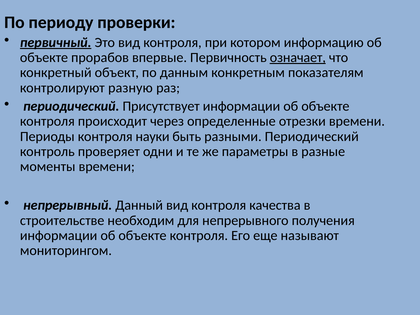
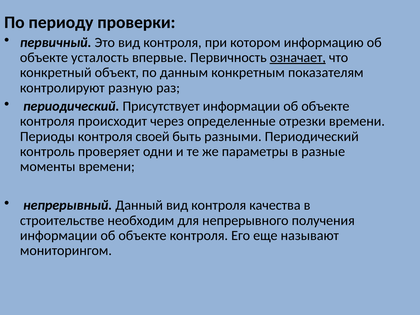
первичный underline: present -> none
прорабов: прорабов -> усталость
науки: науки -> своей
